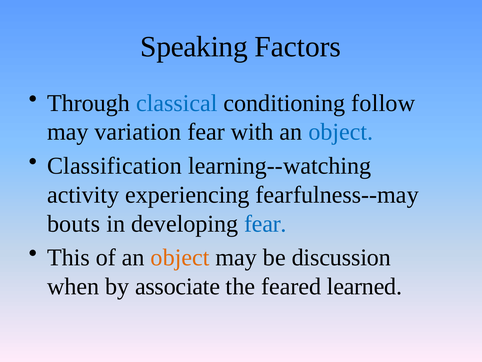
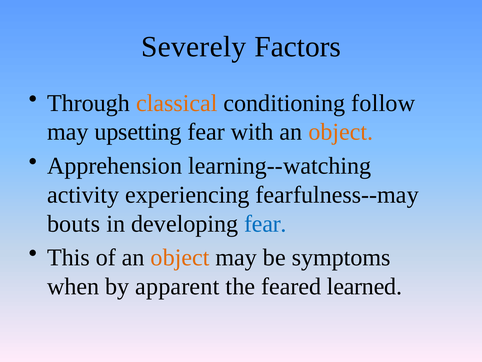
Speaking: Speaking -> Severely
classical colour: blue -> orange
variation: variation -> upsetting
object at (341, 132) colour: blue -> orange
Classification: Classification -> Apprehension
discussion: discussion -> symptoms
associate: associate -> apparent
